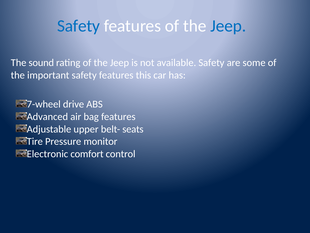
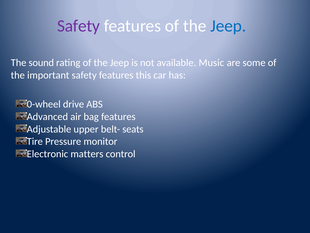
Safety at (79, 26) colour: blue -> purple
available Safety: Safety -> Music
7-wheel: 7-wheel -> 0-wheel
comfort: comfort -> matters
